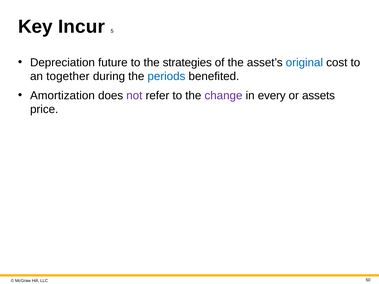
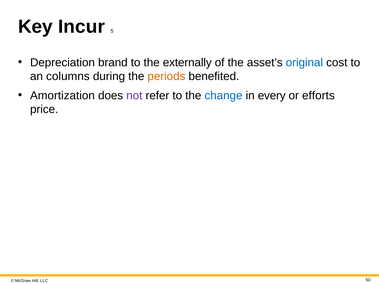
future: future -> brand
strategies: strategies -> externally
together: together -> columns
periods colour: blue -> orange
change colour: purple -> blue
assets: assets -> efforts
